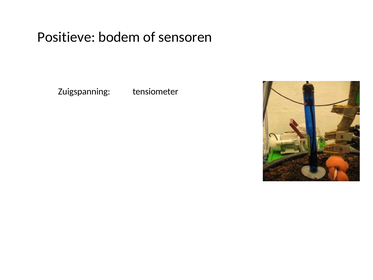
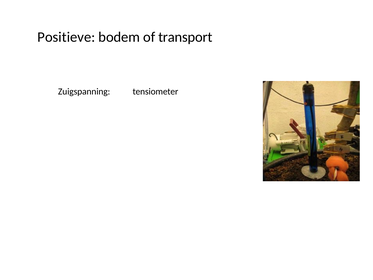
sensoren: sensoren -> transport
